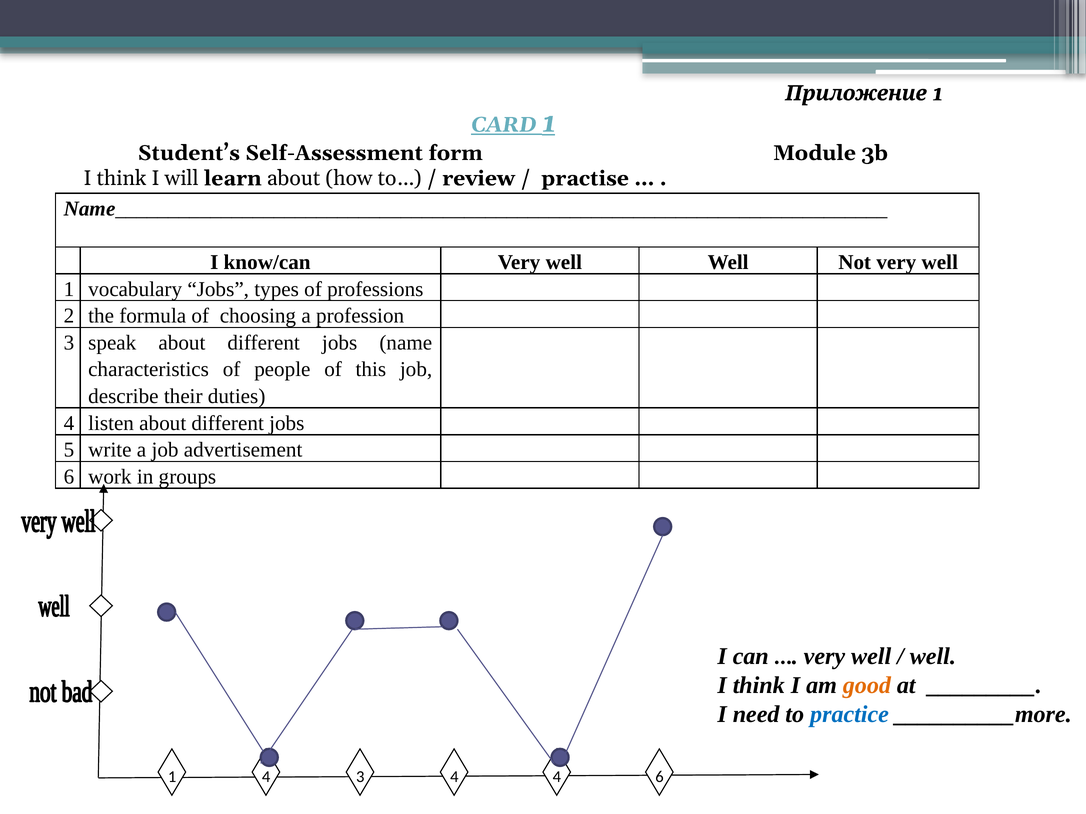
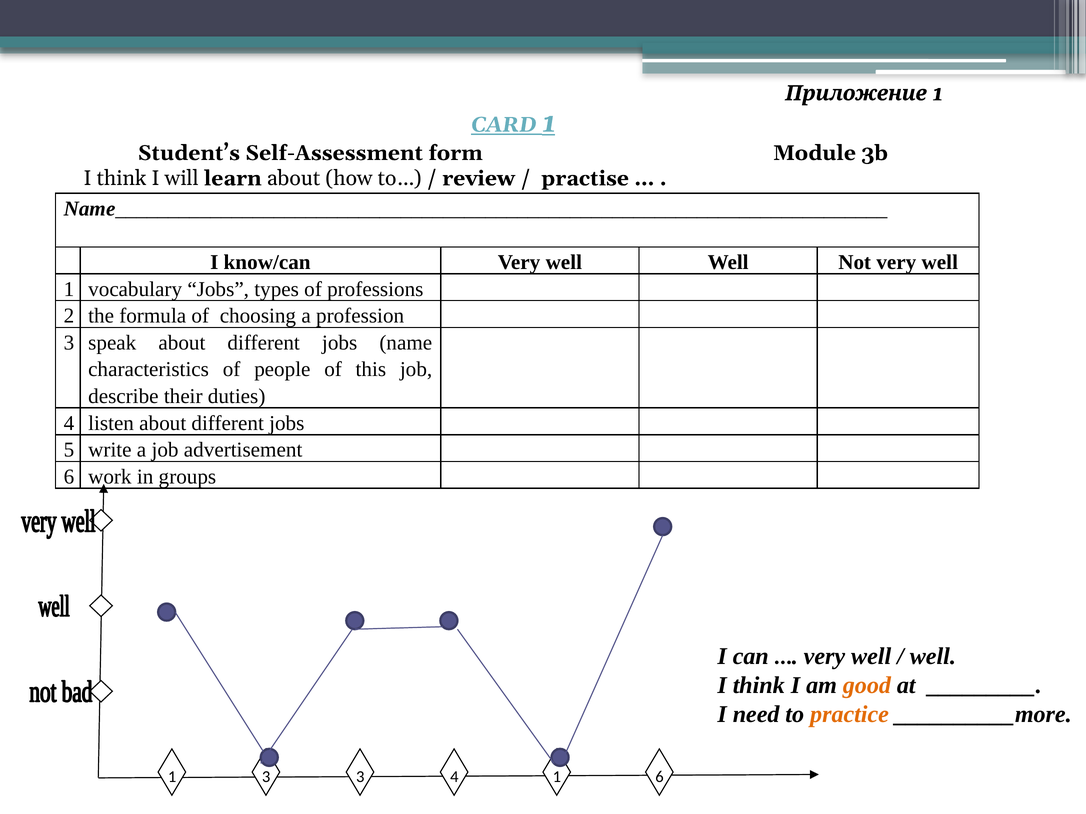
practice colour: blue -> orange
1 4: 4 -> 3
4 4: 4 -> 1
